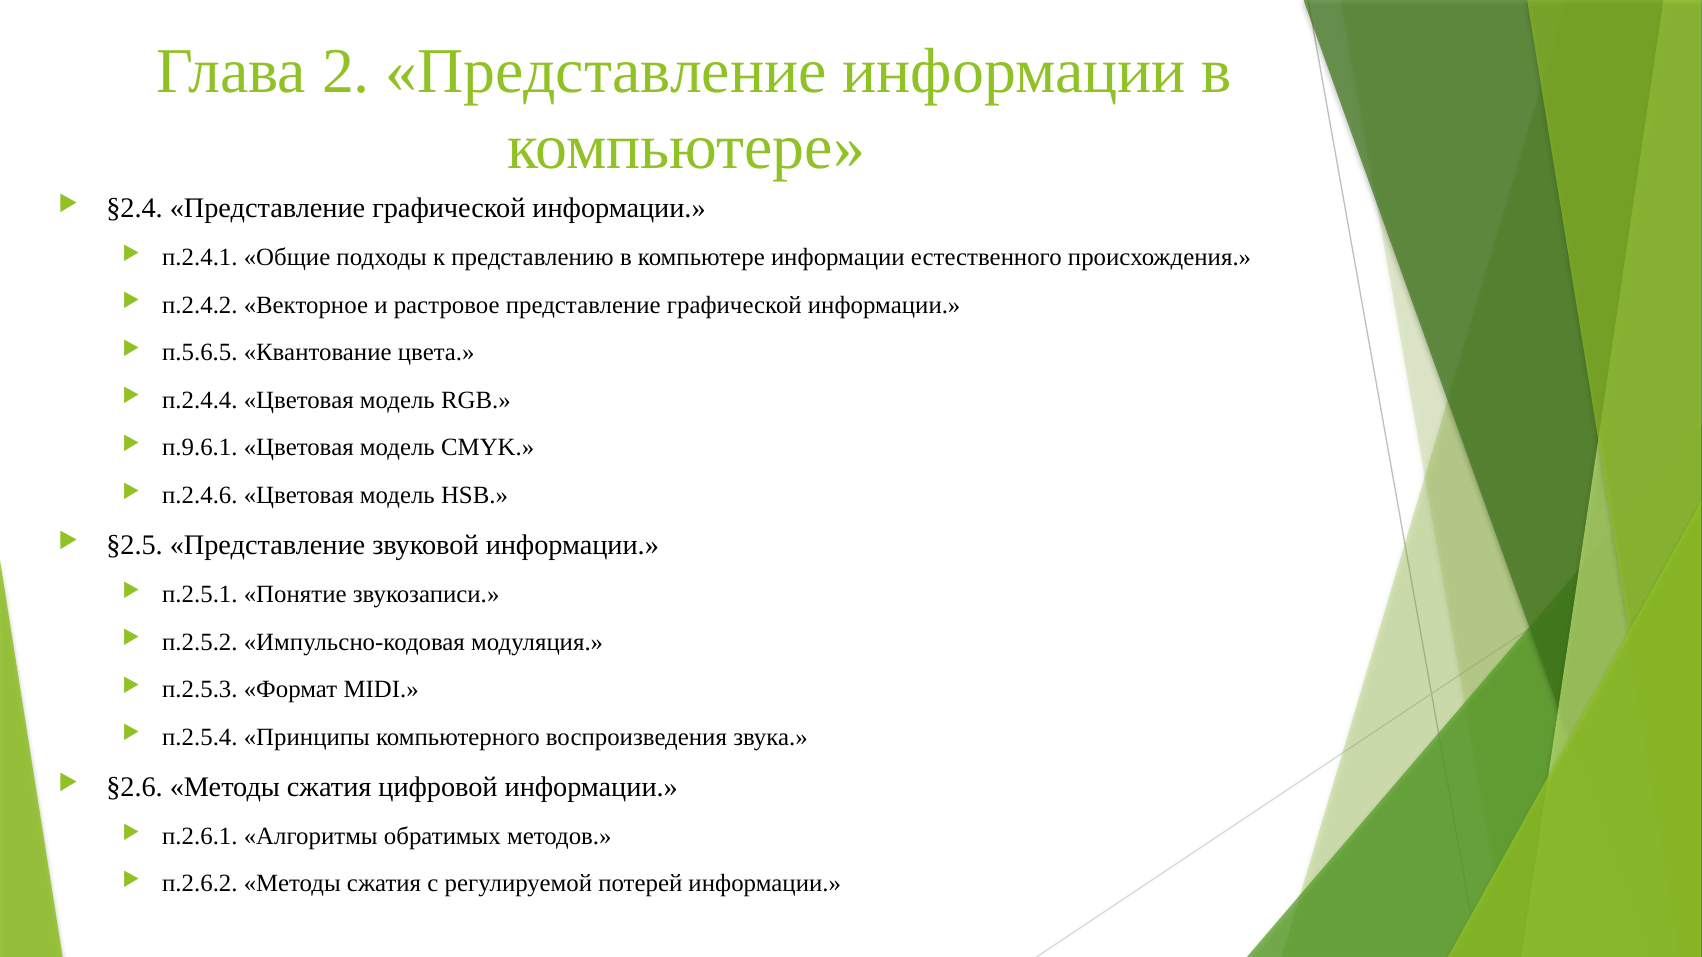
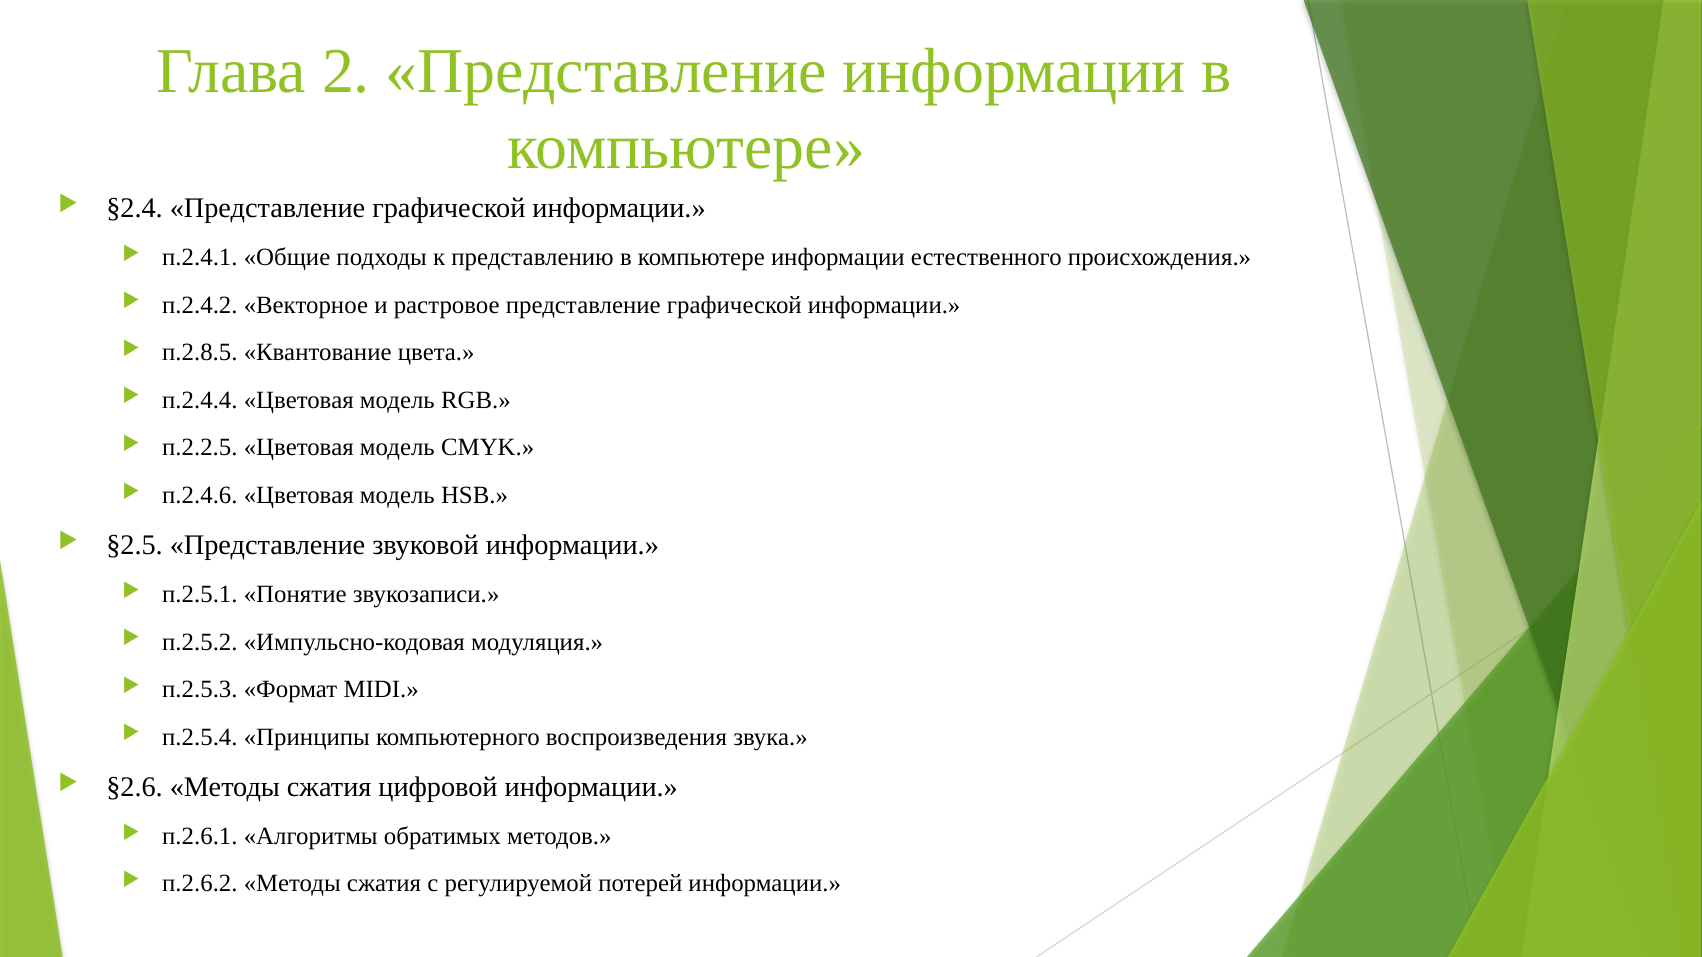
п.5.6.5: п.5.6.5 -> п.2.8.5
п.9.6.1: п.9.6.1 -> п.2.2.5
